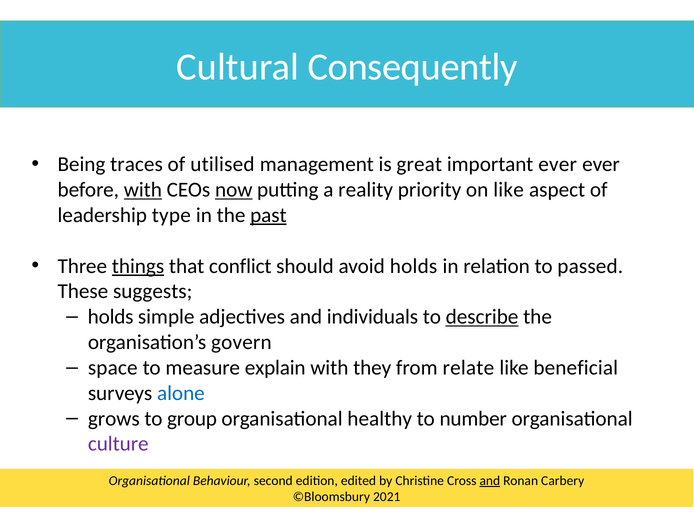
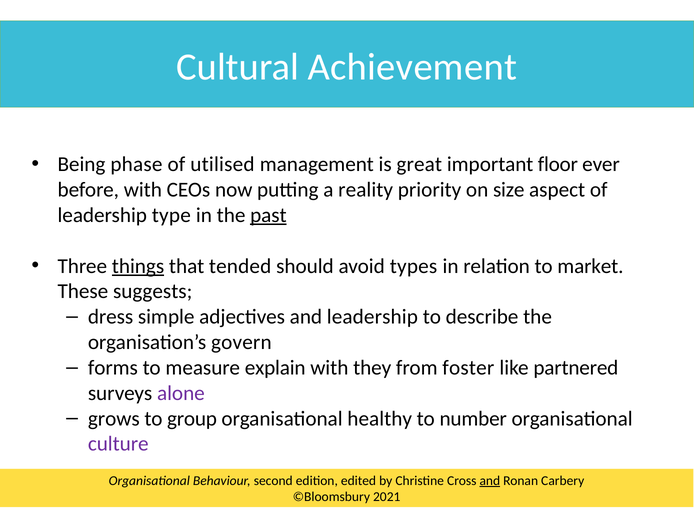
Consequently: Consequently -> Achievement
traces: traces -> phase
important ever: ever -> floor
with at (143, 190) underline: present -> none
now underline: present -> none
on like: like -> size
conflict: conflict -> tended
avoid holds: holds -> types
passed: passed -> market
holds at (111, 317): holds -> dress
and individuals: individuals -> leadership
describe underline: present -> none
space: space -> forms
relate: relate -> foster
beneficial: beneficial -> partnered
alone colour: blue -> purple
